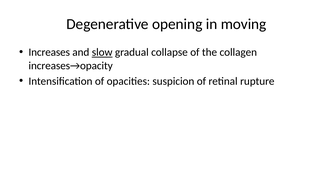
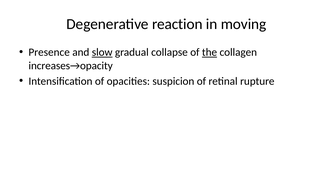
opening: opening -> reaction
Increases: Increases -> Presence
the underline: none -> present
